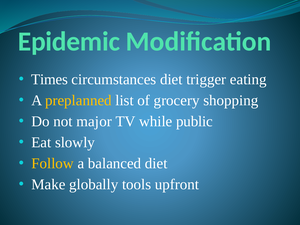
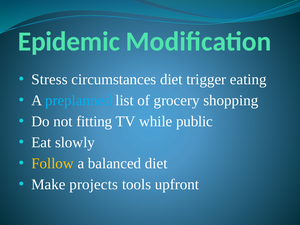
Times: Times -> Stress
preplanned colour: yellow -> light blue
major: major -> fitting
globally: globally -> projects
